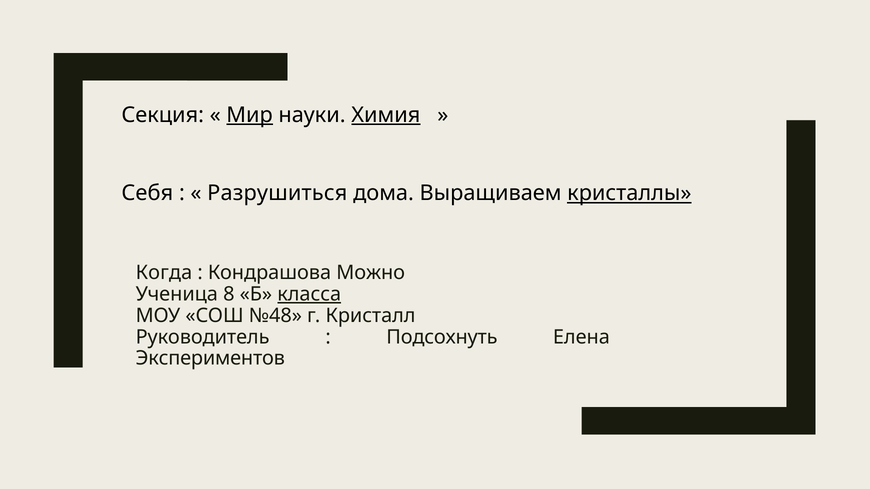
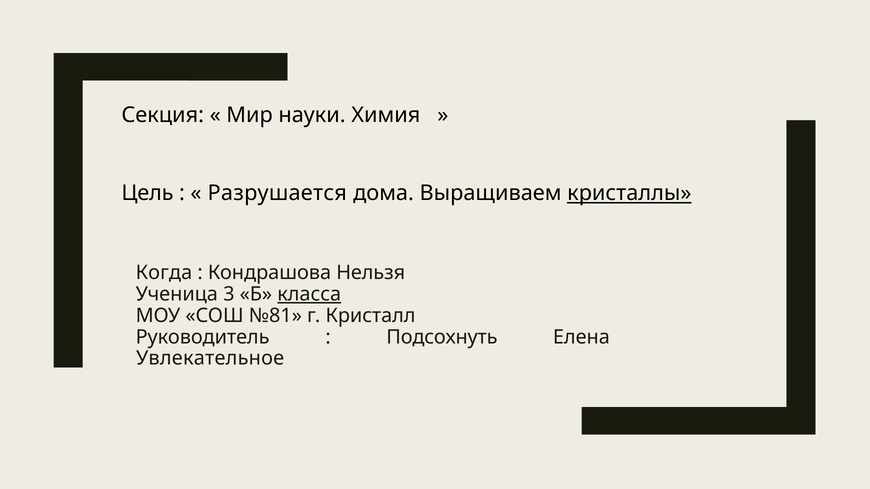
Мир underline: present -> none
Химия underline: present -> none
Себя: Себя -> Цель
Разрушиться: Разрушиться -> Разрушается
Можно: Можно -> Нельзя
8: 8 -> 3
№48: №48 -> №81
Экспериментов: Экспериментов -> Увлекательное
